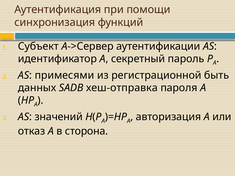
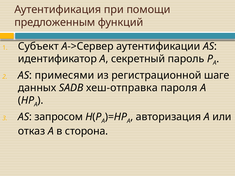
синхронизация: синхронизация -> предложенным
быть: быть -> шаге
значений: значений -> запросом
